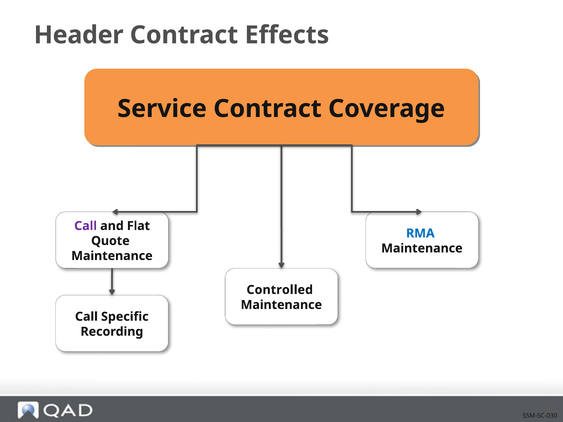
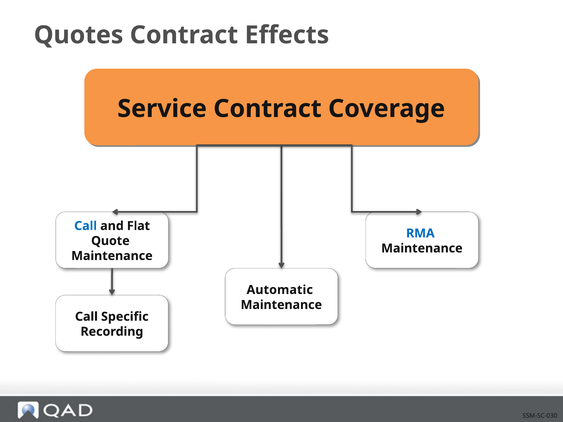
Header: Header -> Quotes
Call at (86, 226) colour: purple -> blue
Controlled: Controlled -> Automatic
